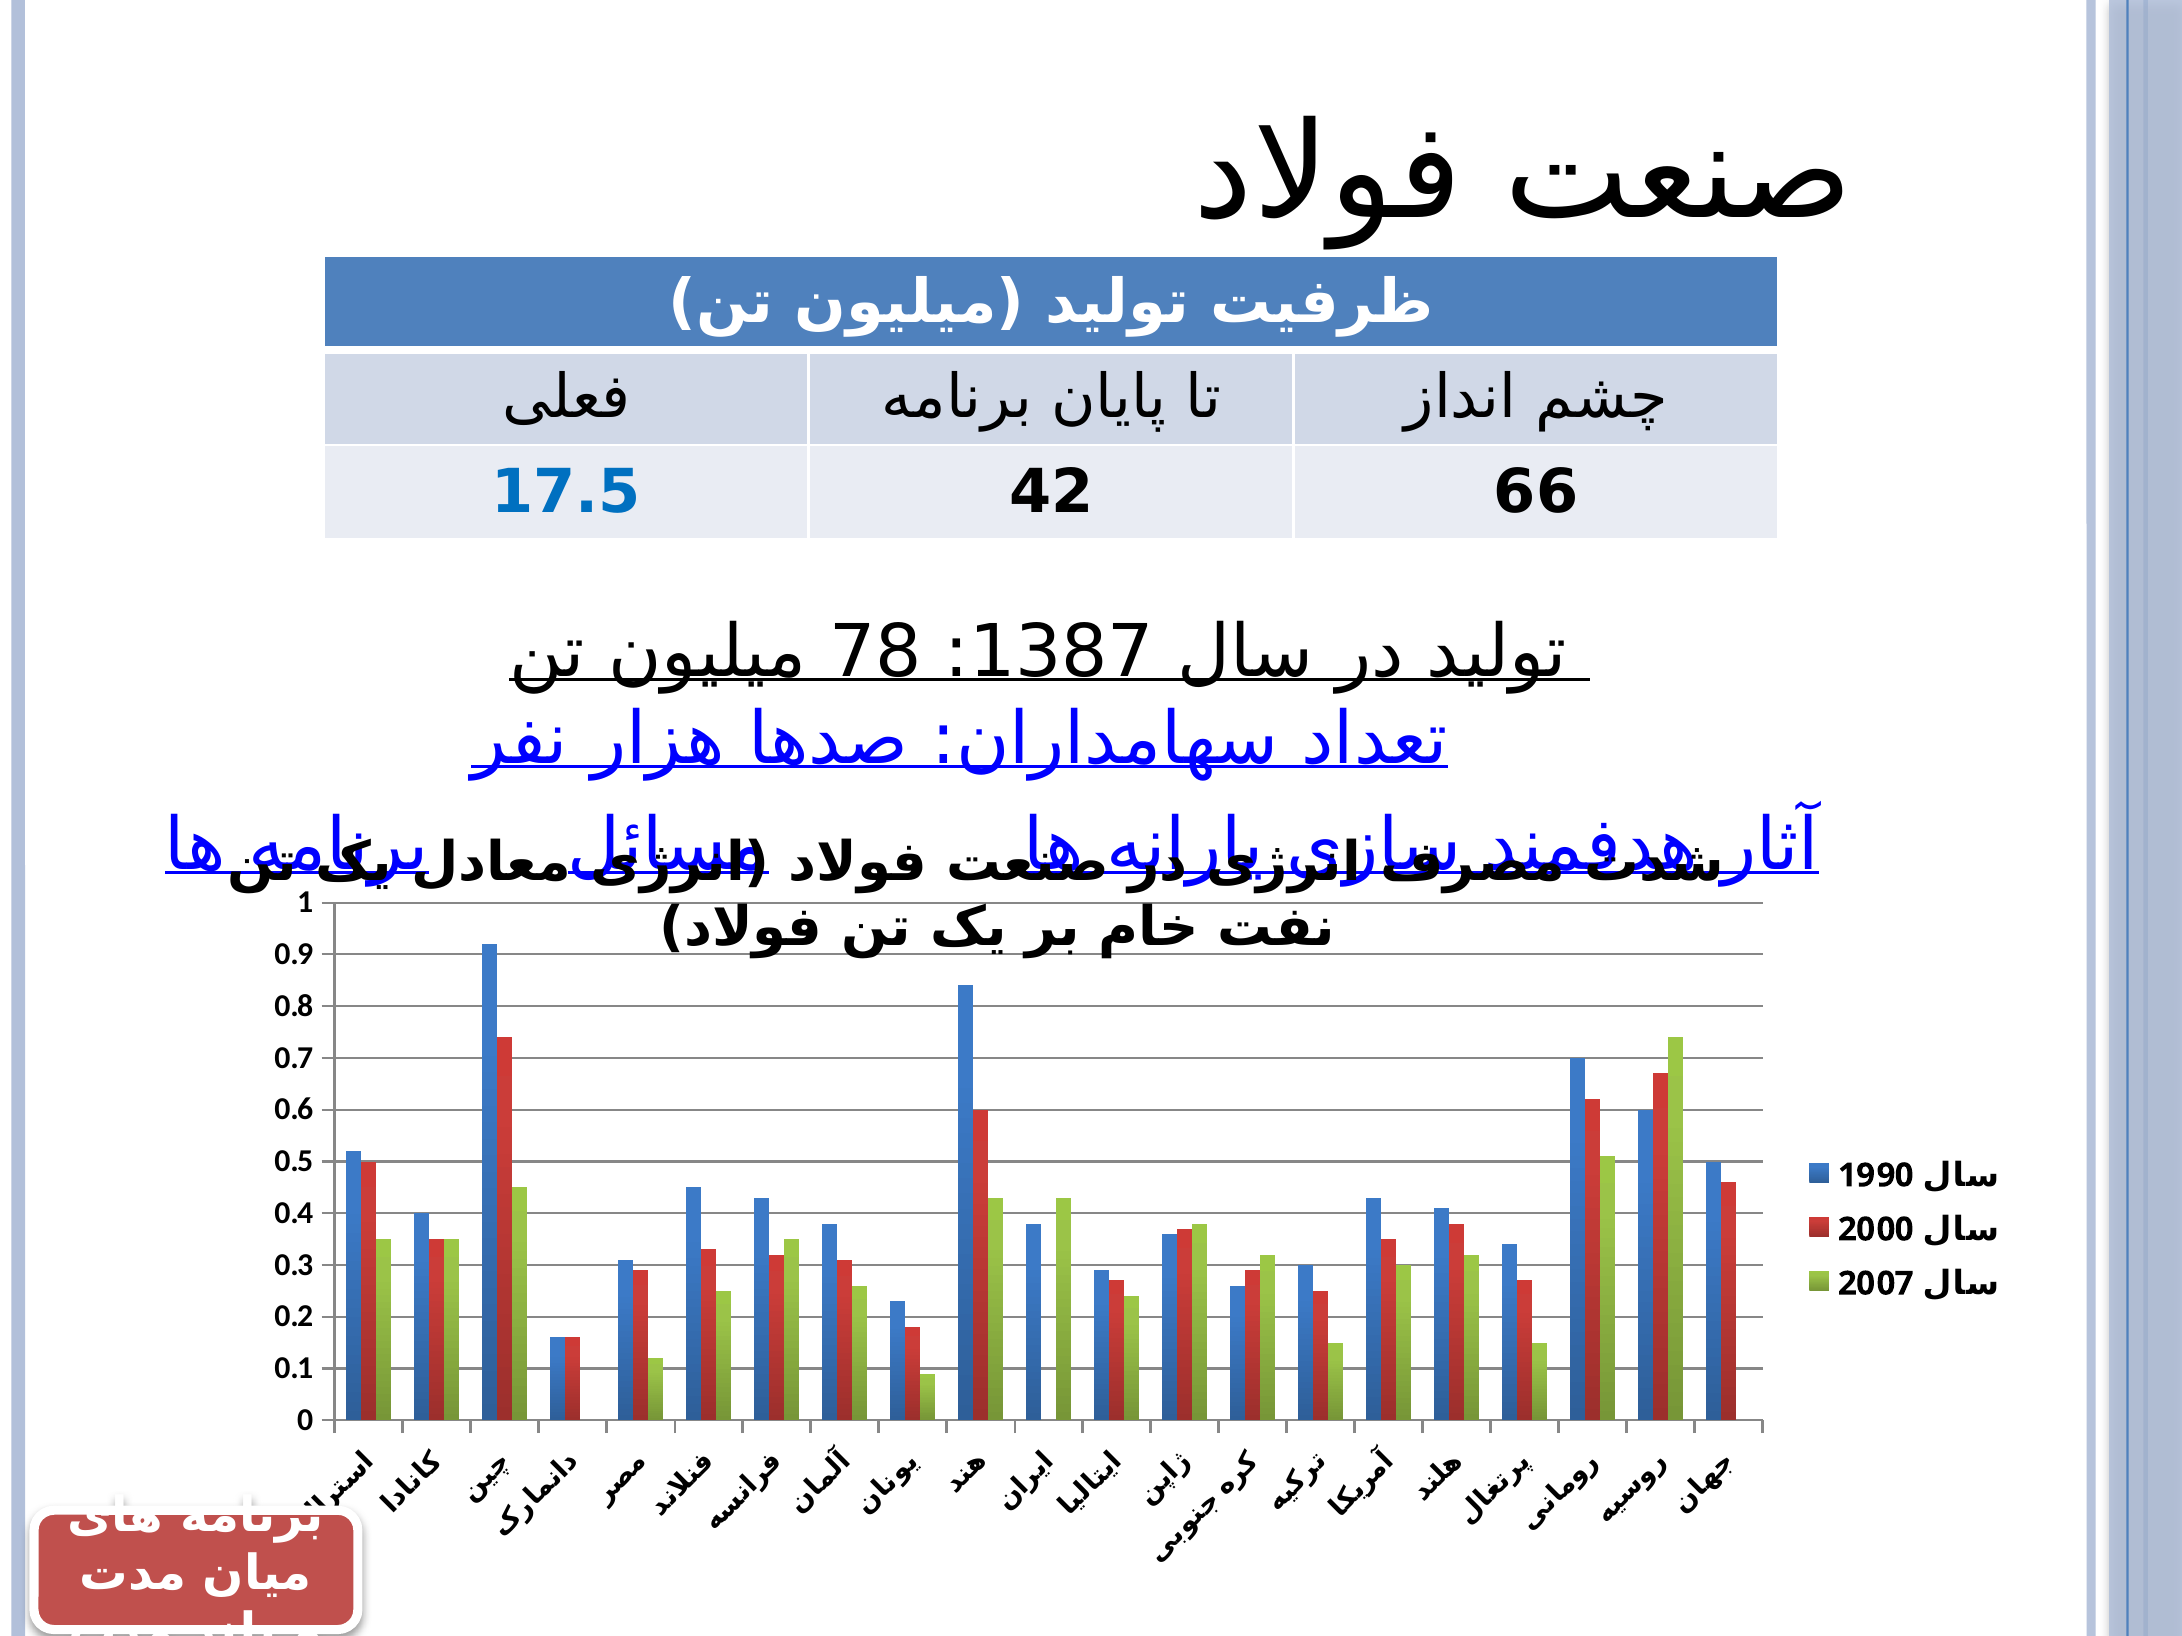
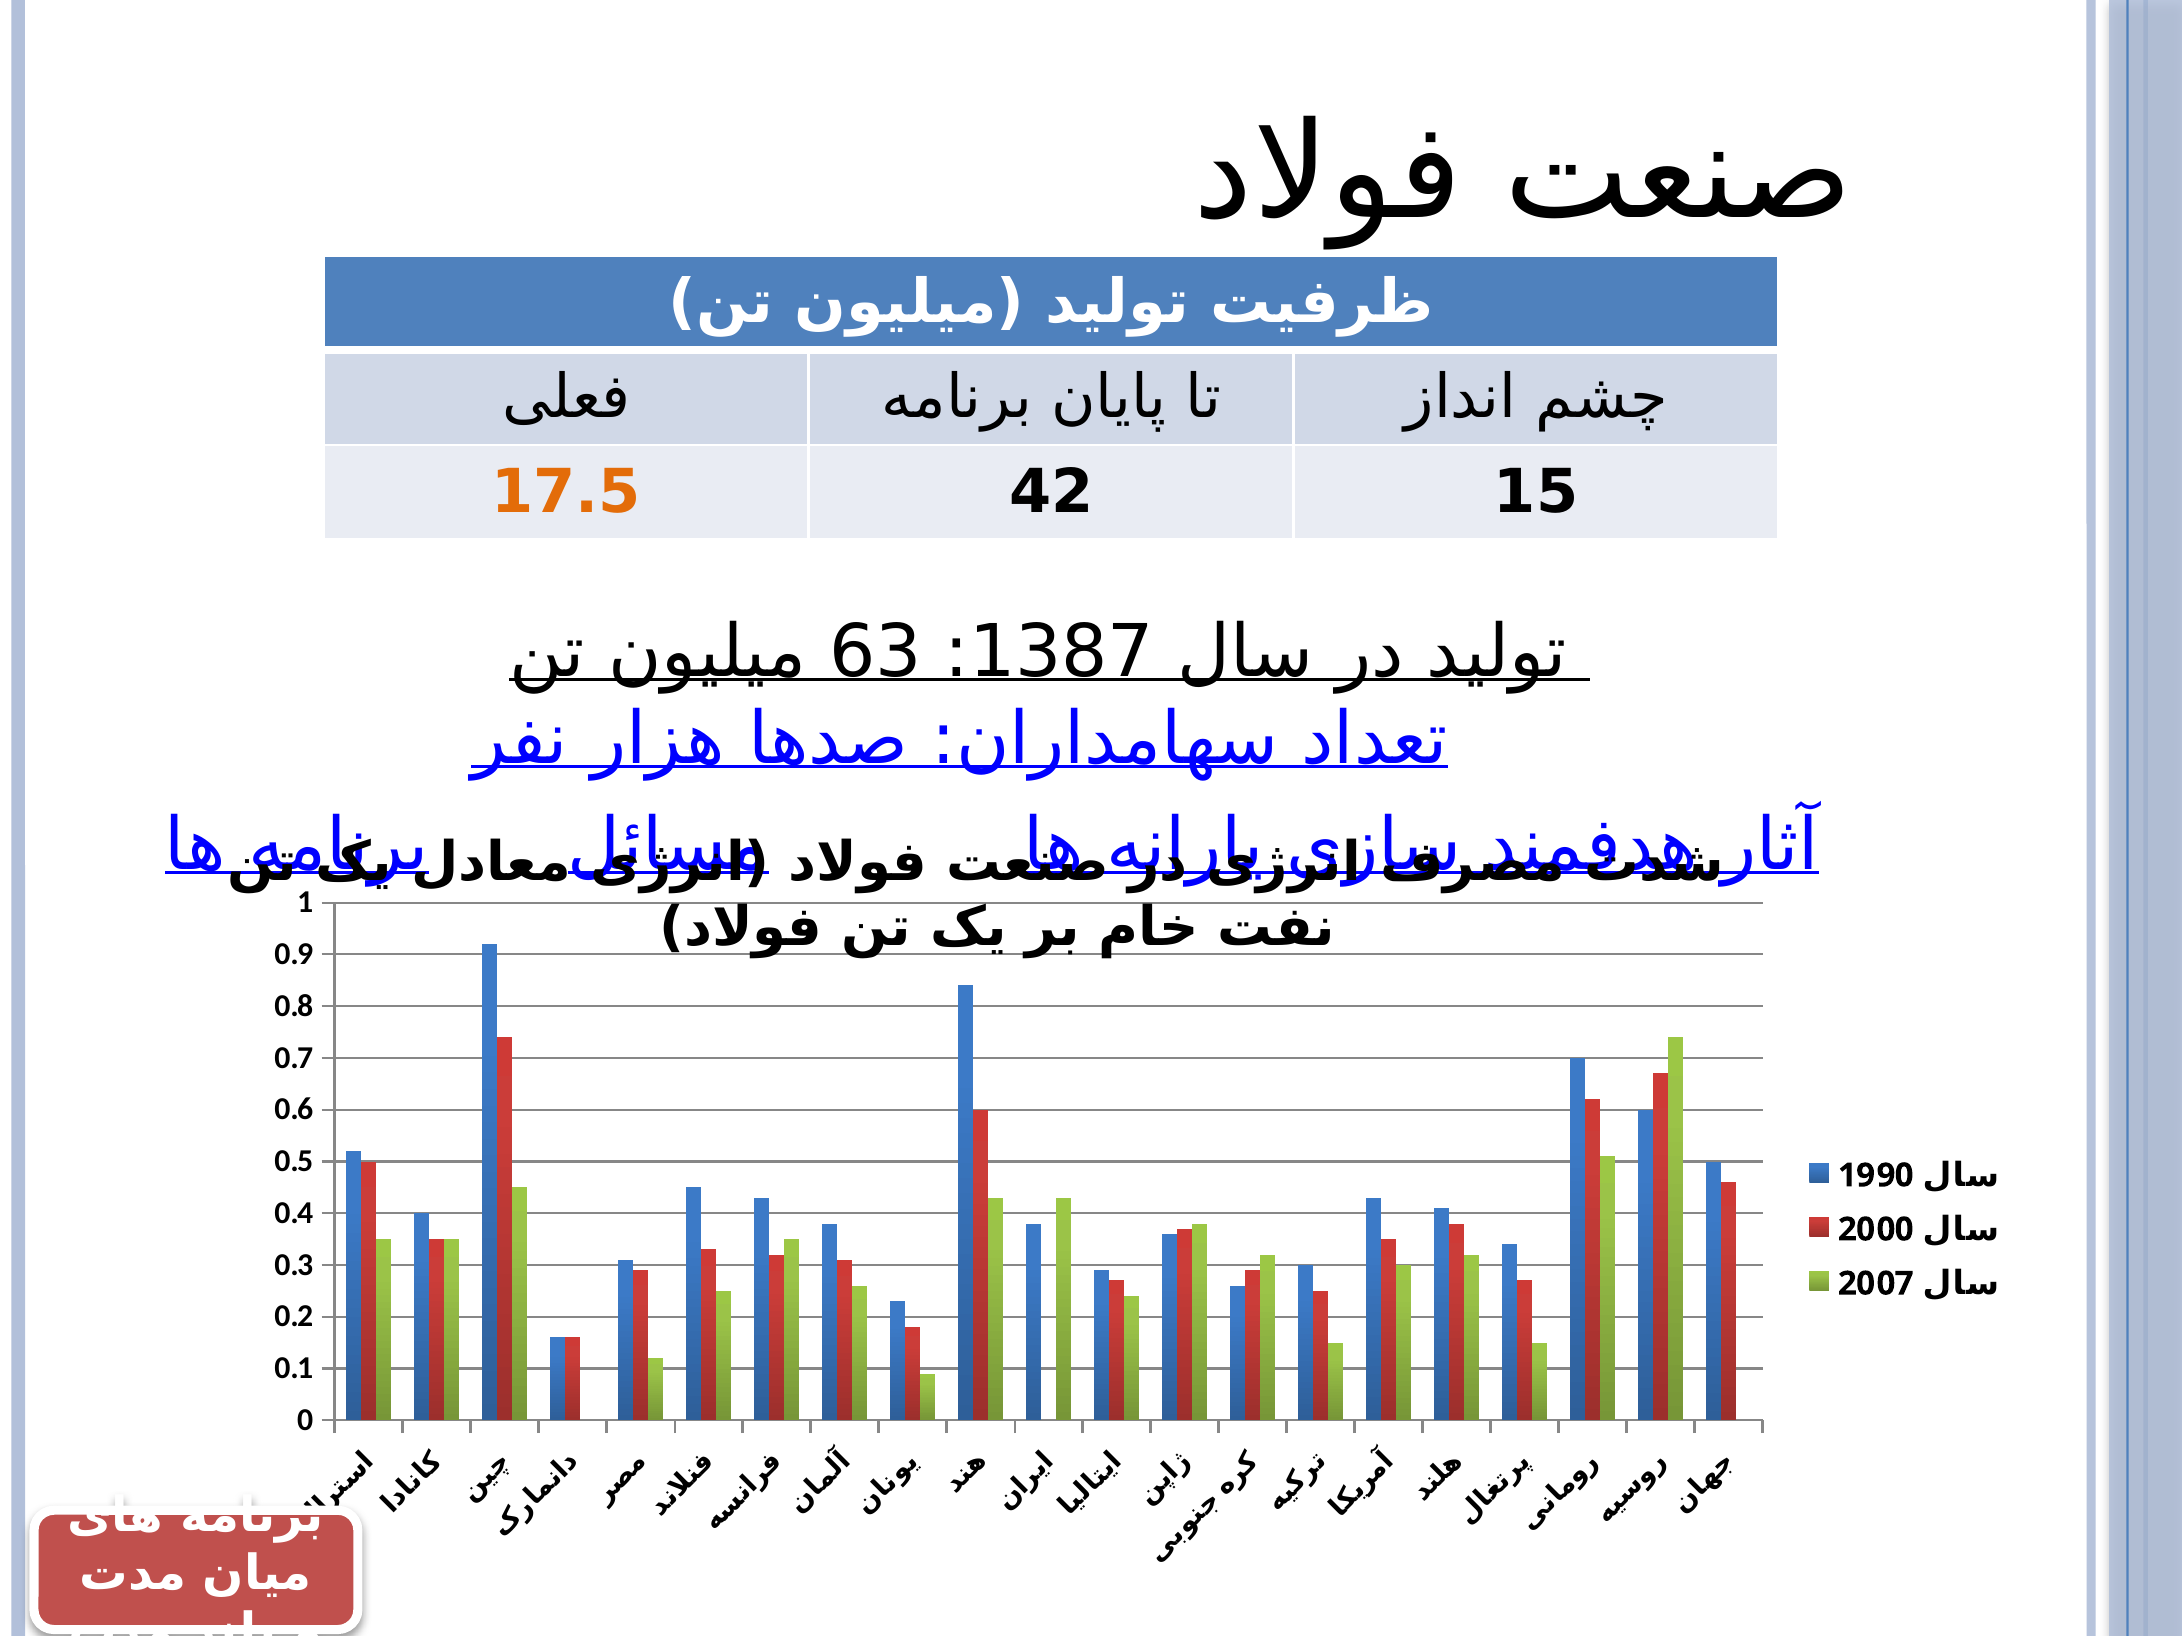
17.5 colour: blue -> orange
66: 66 -> 15
78: 78 -> 63
